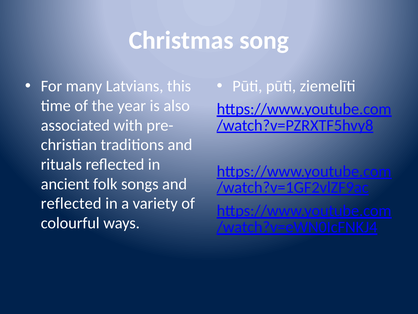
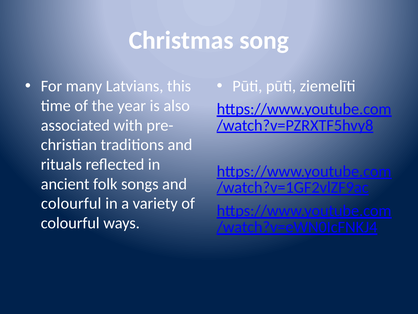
reflected at (71, 203): reflected -> colourful
